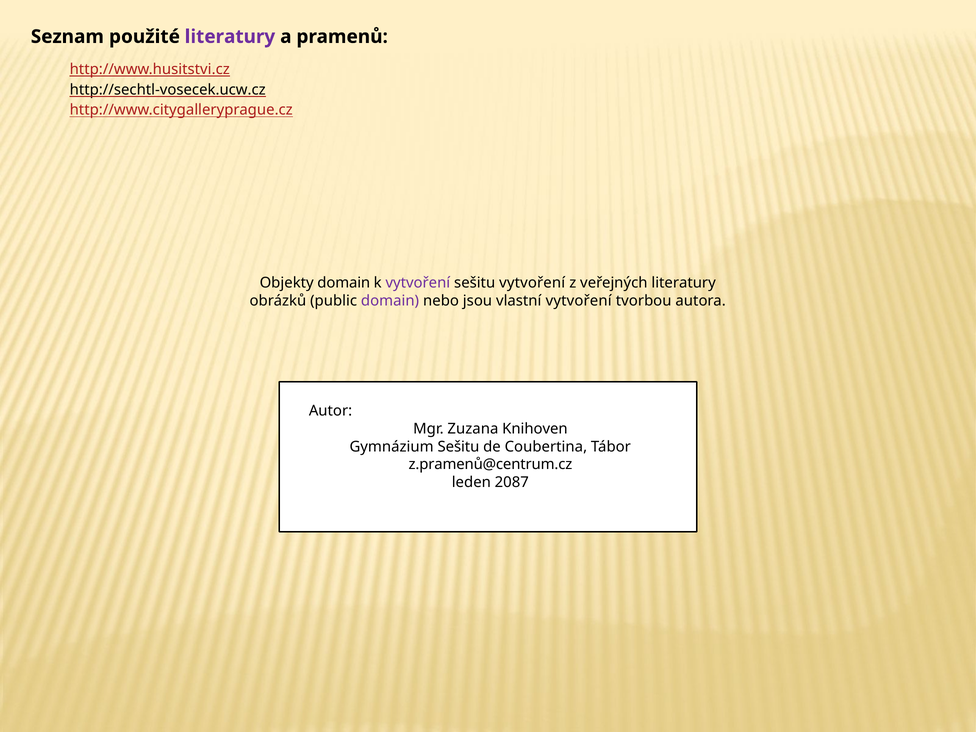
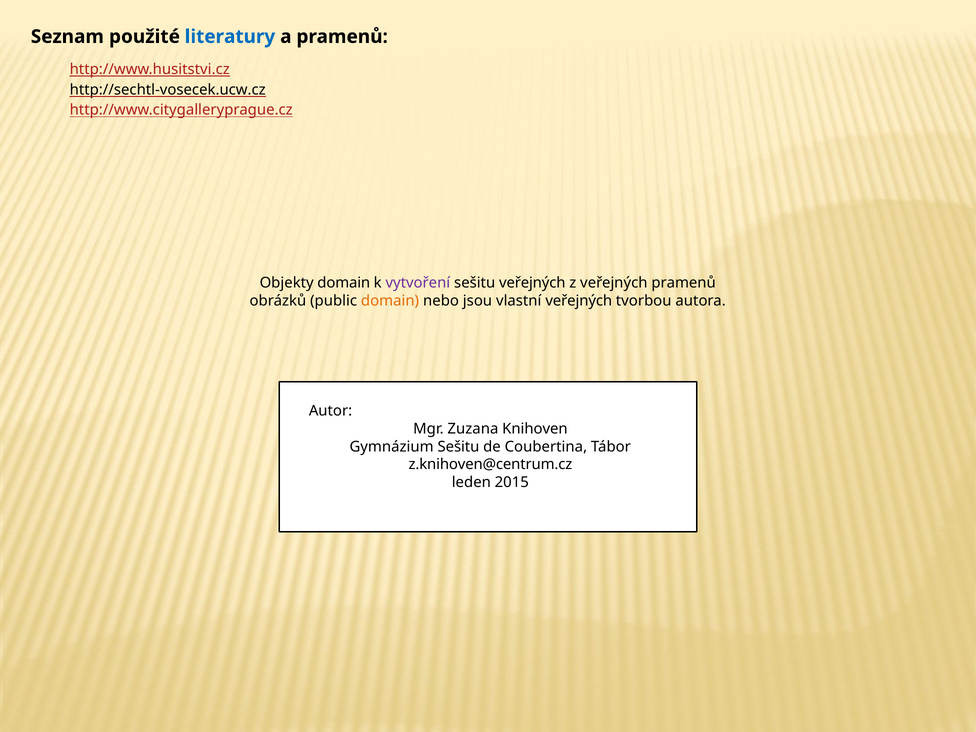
literatury at (230, 37) colour: purple -> blue
sešitu vytvoření: vytvoření -> veřejných
veřejných literatury: literatury -> pramenů
domain at (390, 301) colour: purple -> orange
vlastní vytvoření: vytvoření -> veřejných
z.pramenů@centrum.cz: z.pramenů@centrum.cz -> z.knihoven@centrum.cz
2087: 2087 -> 2015
